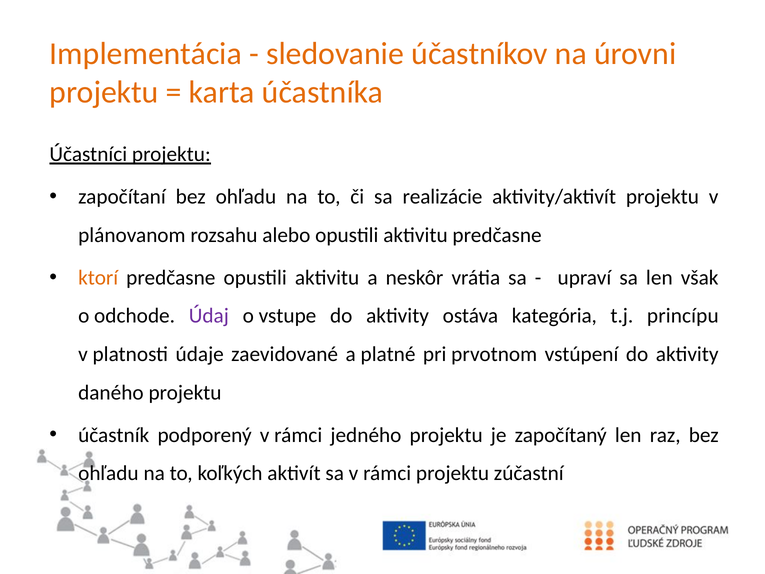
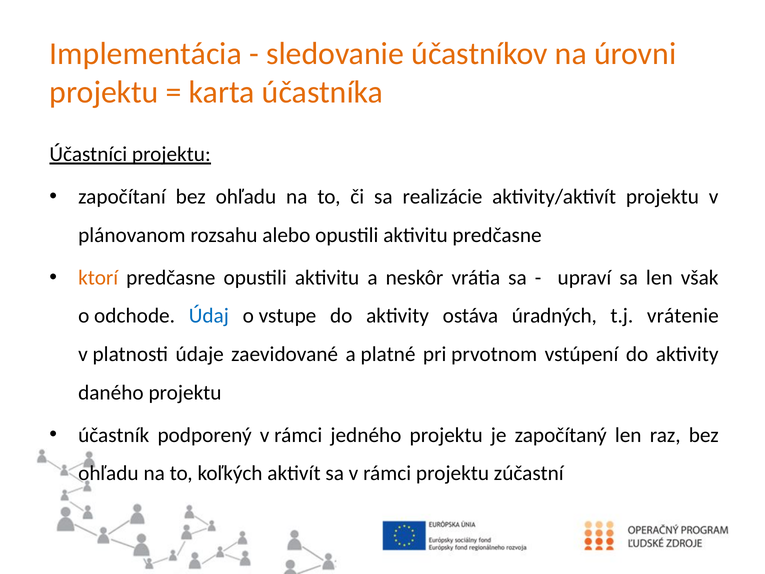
Údaj colour: purple -> blue
kategória: kategória -> úradných
princípu: princípu -> vrátenie
